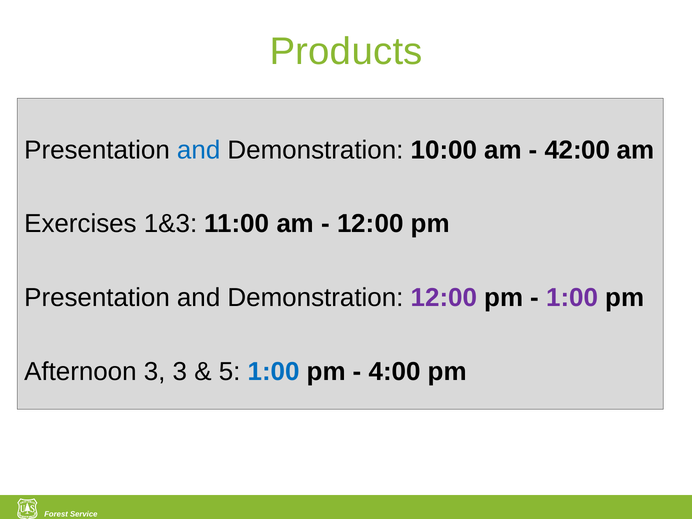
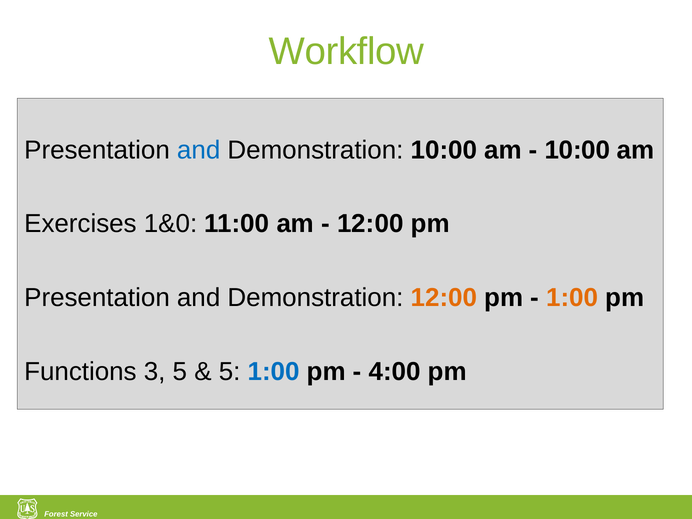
Products: Products -> Workflow
42:00 at (577, 150): 42:00 -> 10:00
1&3: 1&3 -> 1&0
12:00 at (444, 298) colour: purple -> orange
1:00 at (572, 298) colour: purple -> orange
Afternoon: Afternoon -> Functions
3 3: 3 -> 5
